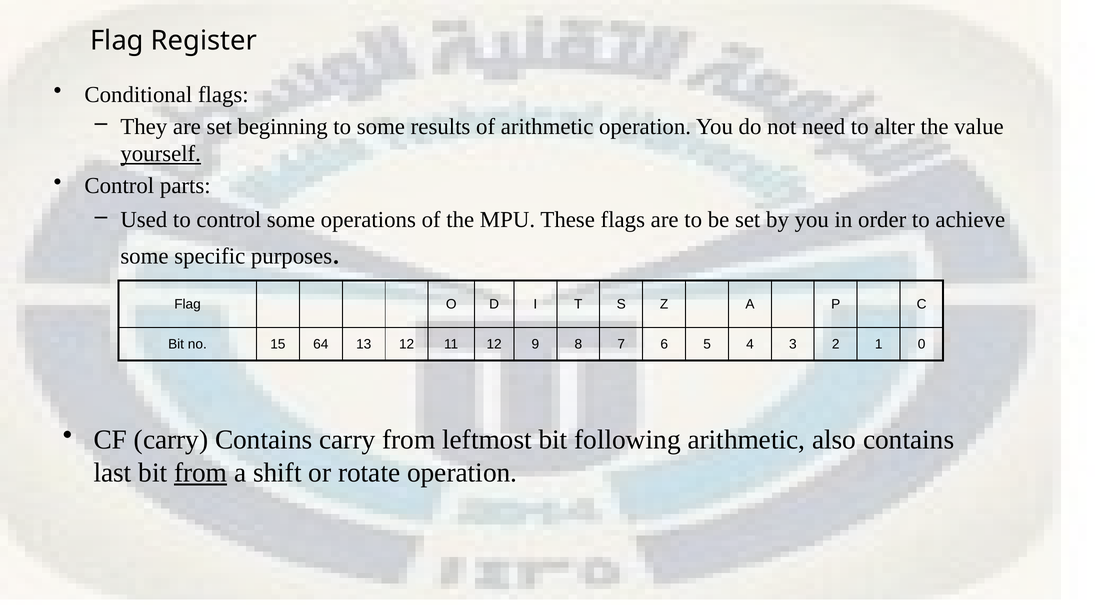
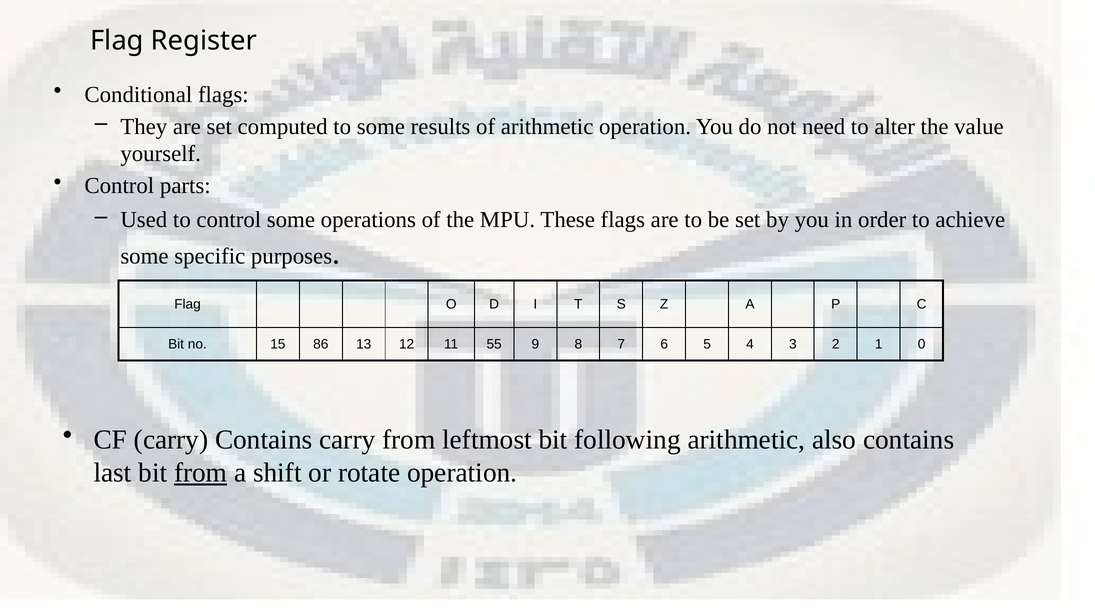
beginning: beginning -> computed
yourself underline: present -> none
64: 64 -> 86
11 12: 12 -> 55
